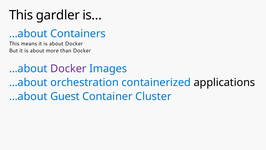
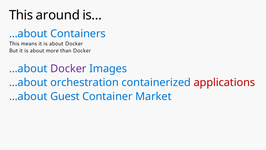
gardler: gardler -> around
applications colour: black -> red
Cluster: Cluster -> Market
